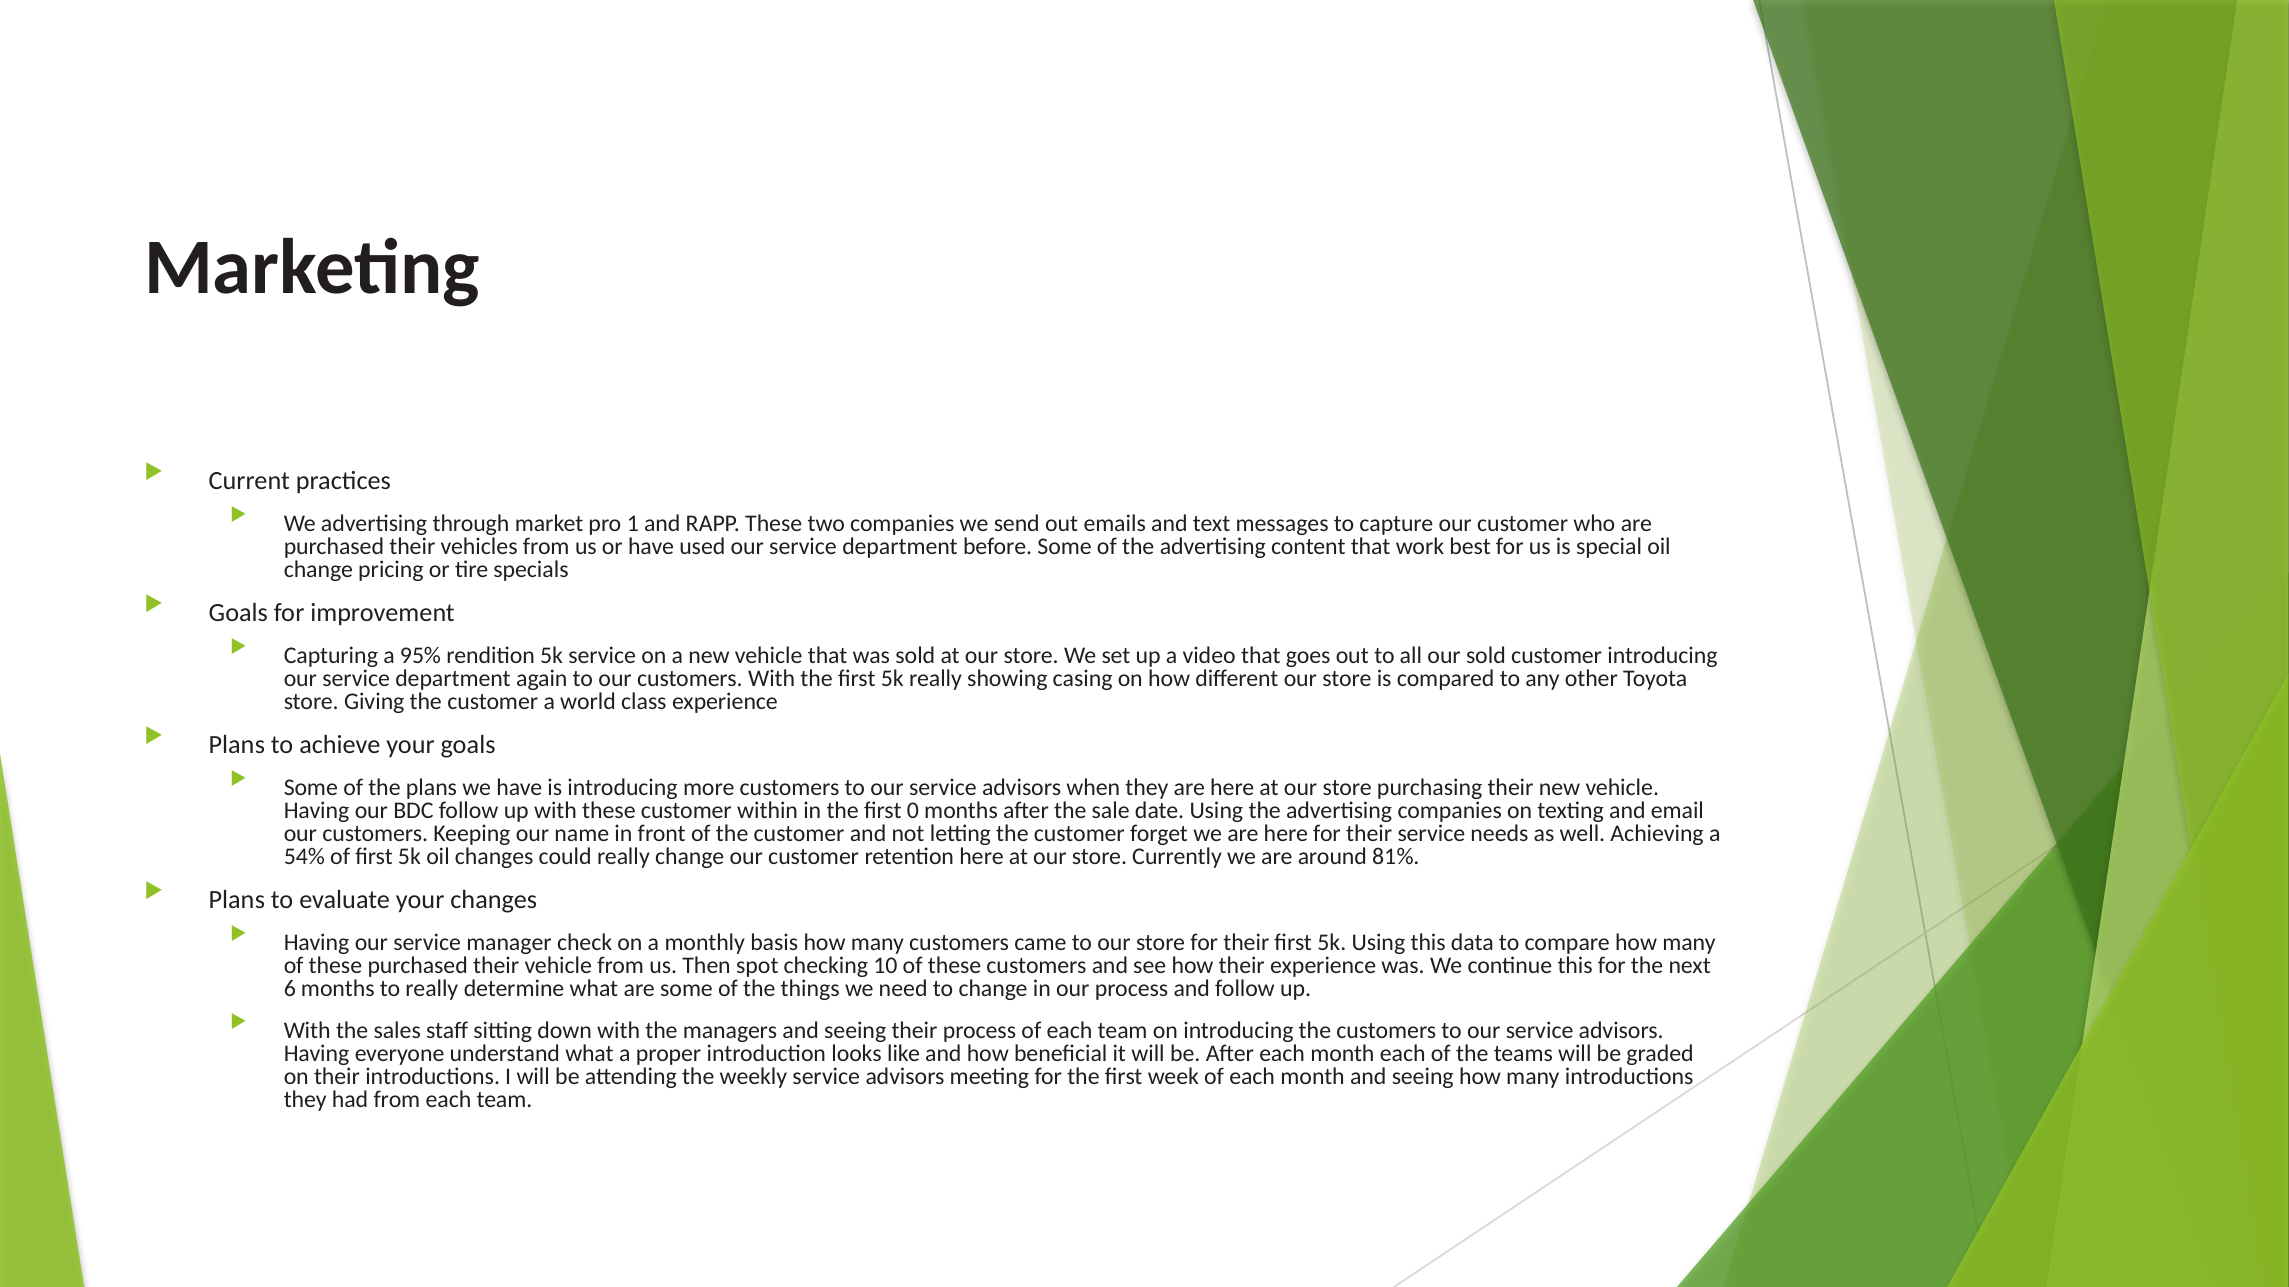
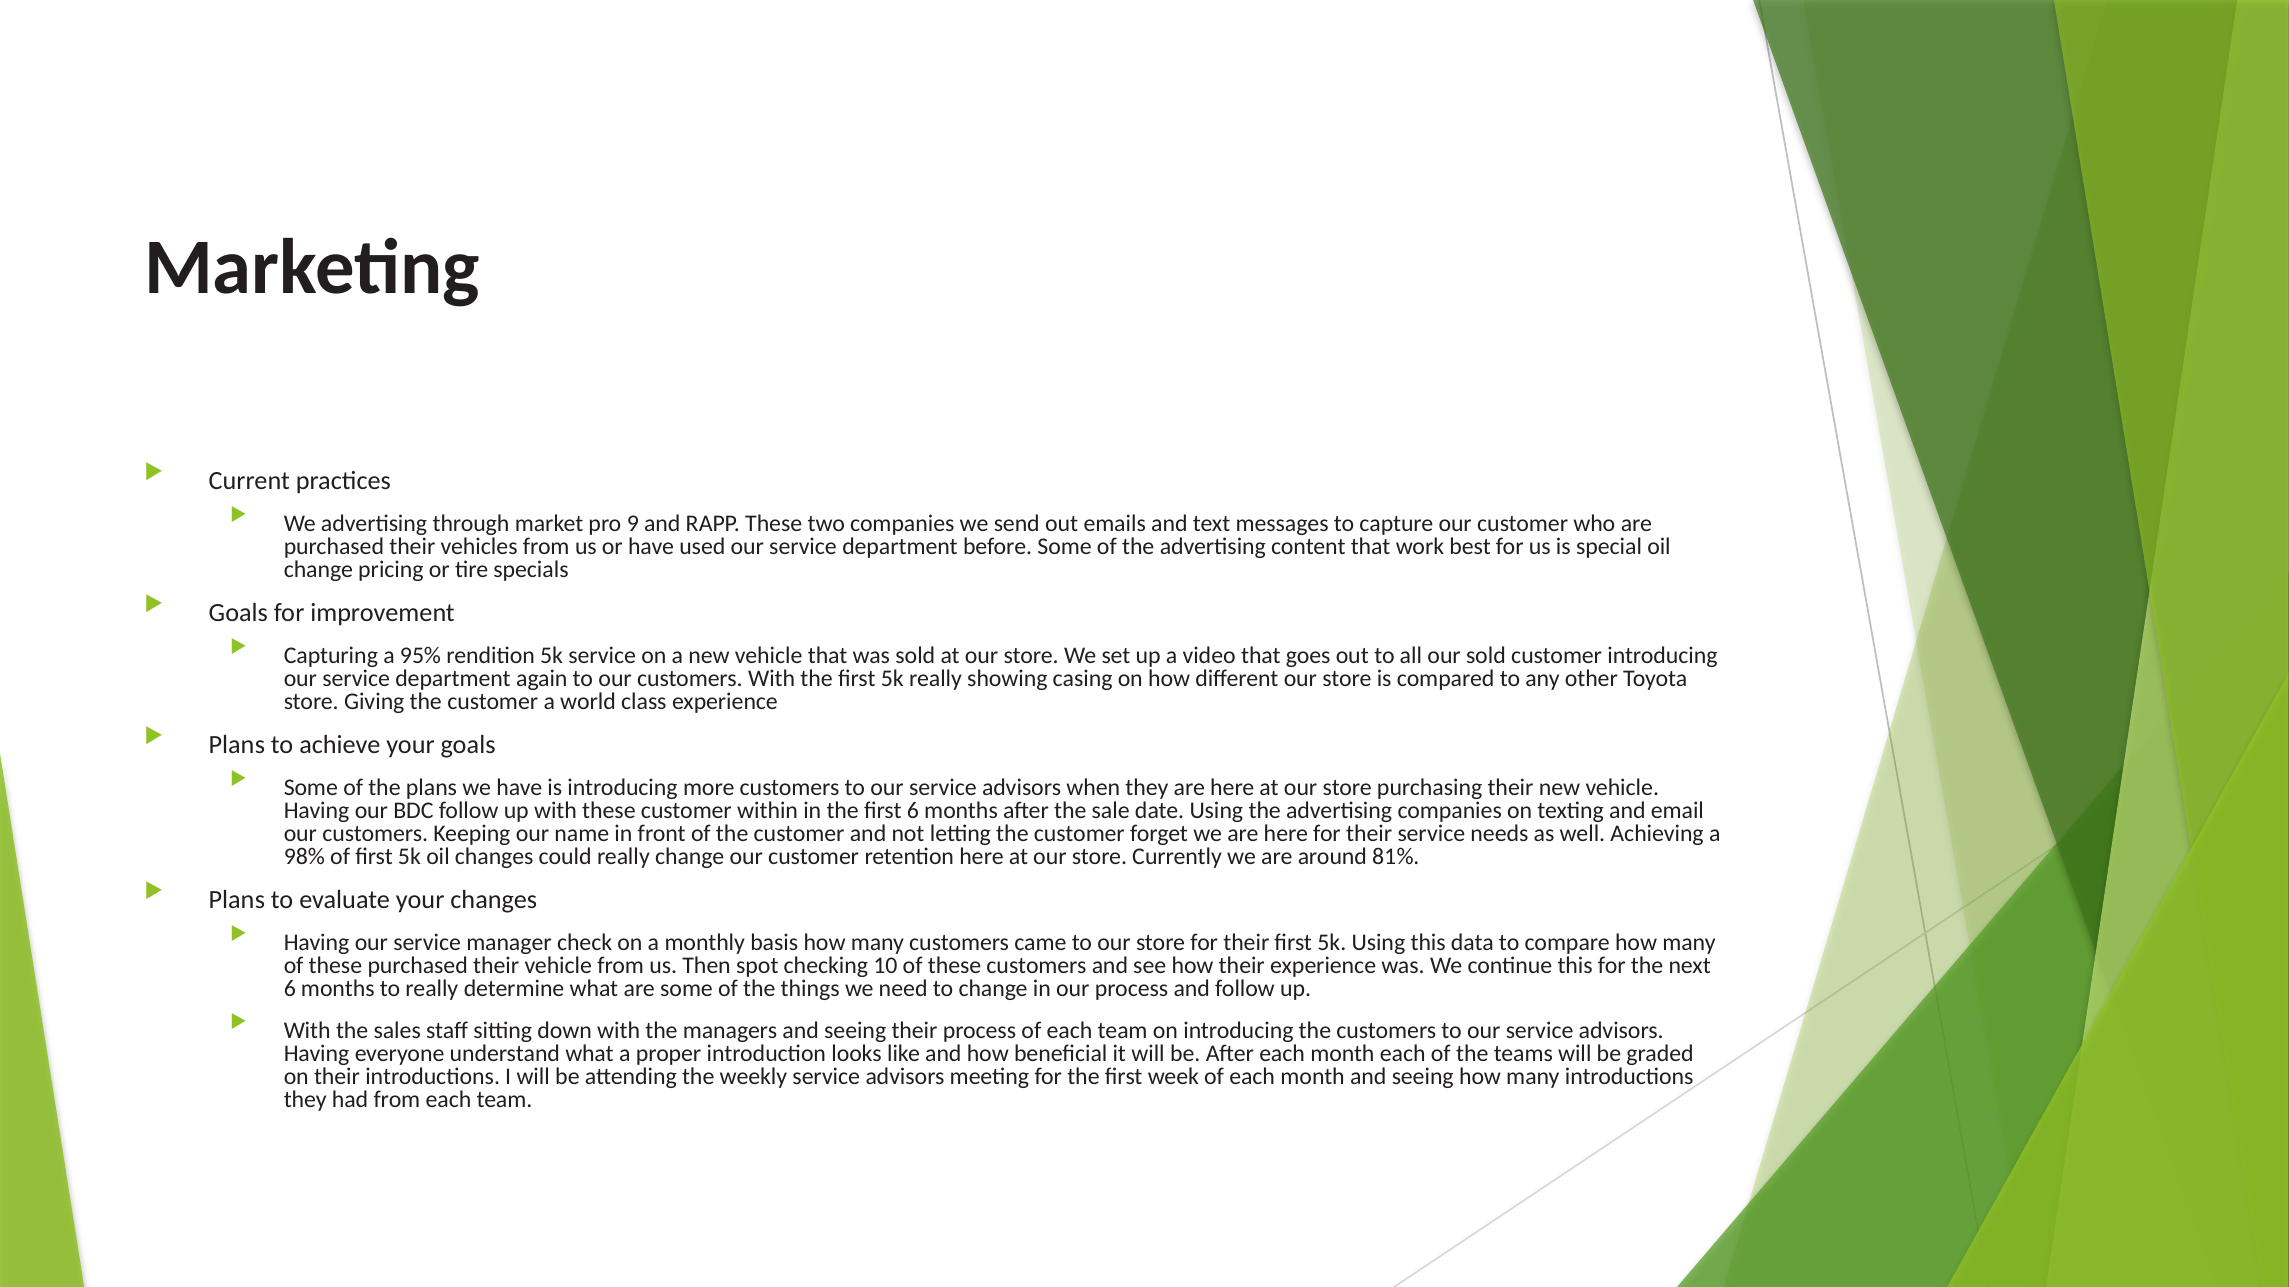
1: 1 -> 9
first 0: 0 -> 6
54%: 54% -> 98%
